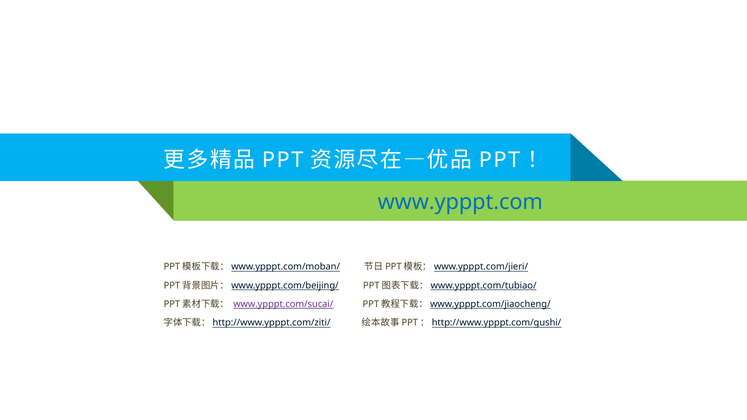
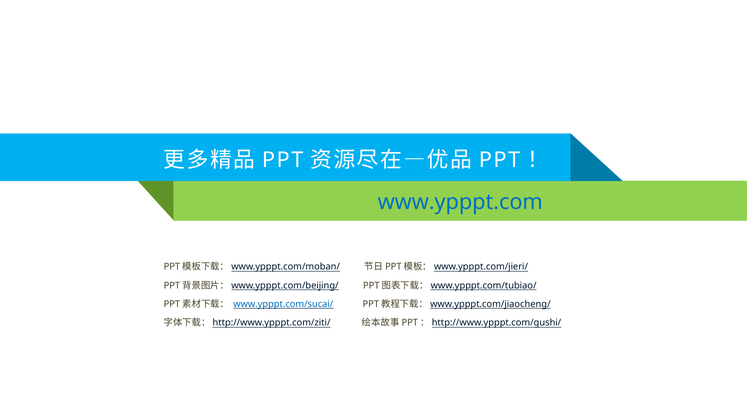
www.ypppt.com/sucai/ colour: purple -> blue
